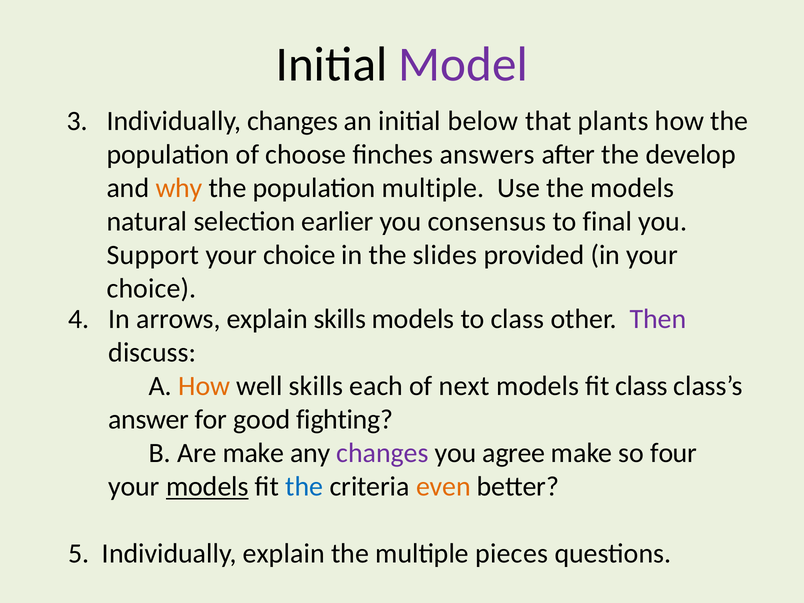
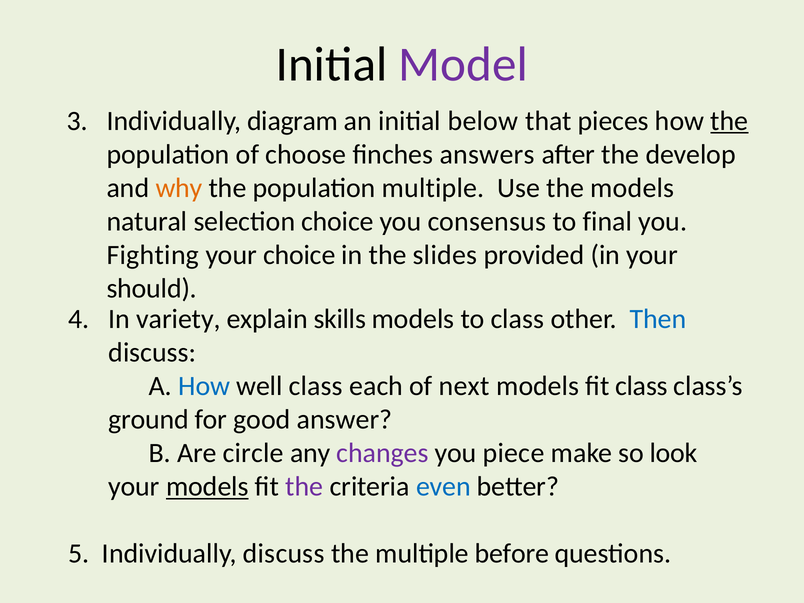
Individually changes: changes -> diagram
plants: plants -> pieces
the at (729, 121) underline: none -> present
selection earlier: earlier -> choice
Support: Support -> Fighting
choice at (152, 288): choice -> should
arrows: arrows -> variety
Then colour: purple -> blue
How at (204, 386) colour: orange -> blue
well skills: skills -> class
answer: answer -> ground
fighting: fighting -> answer
Are make: make -> circle
agree: agree -> piece
four: four -> look
the at (304, 487) colour: blue -> purple
even colour: orange -> blue
Individually explain: explain -> discuss
pieces: pieces -> before
